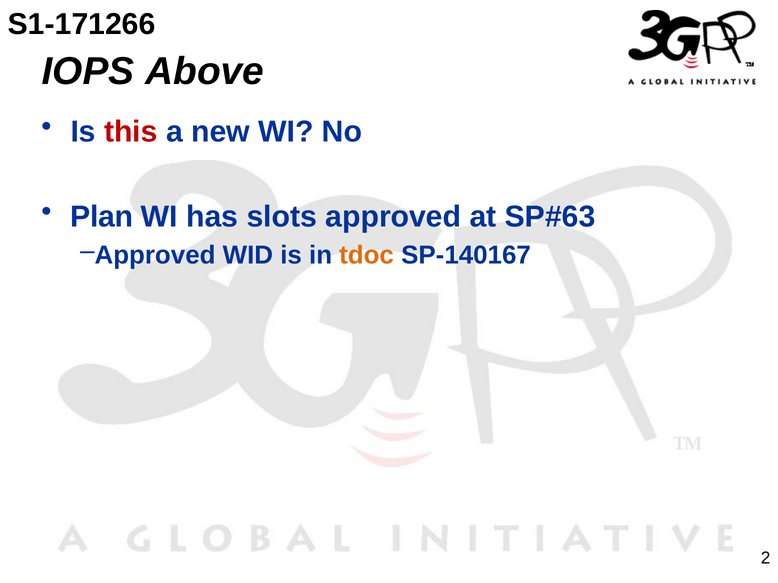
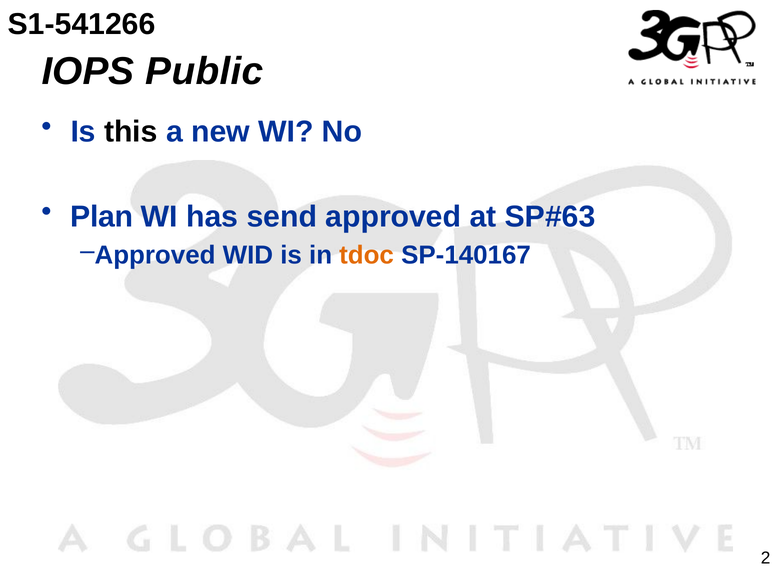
S1-171266: S1-171266 -> S1-541266
Above: Above -> Public
this colour: red -> black
slots: slots -> send
